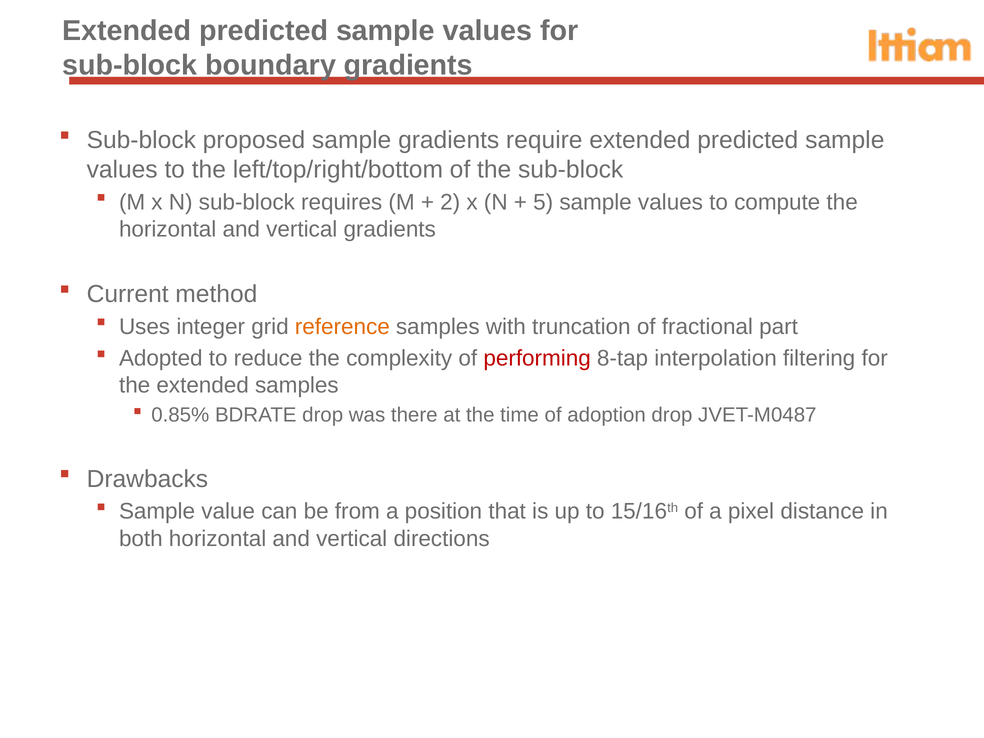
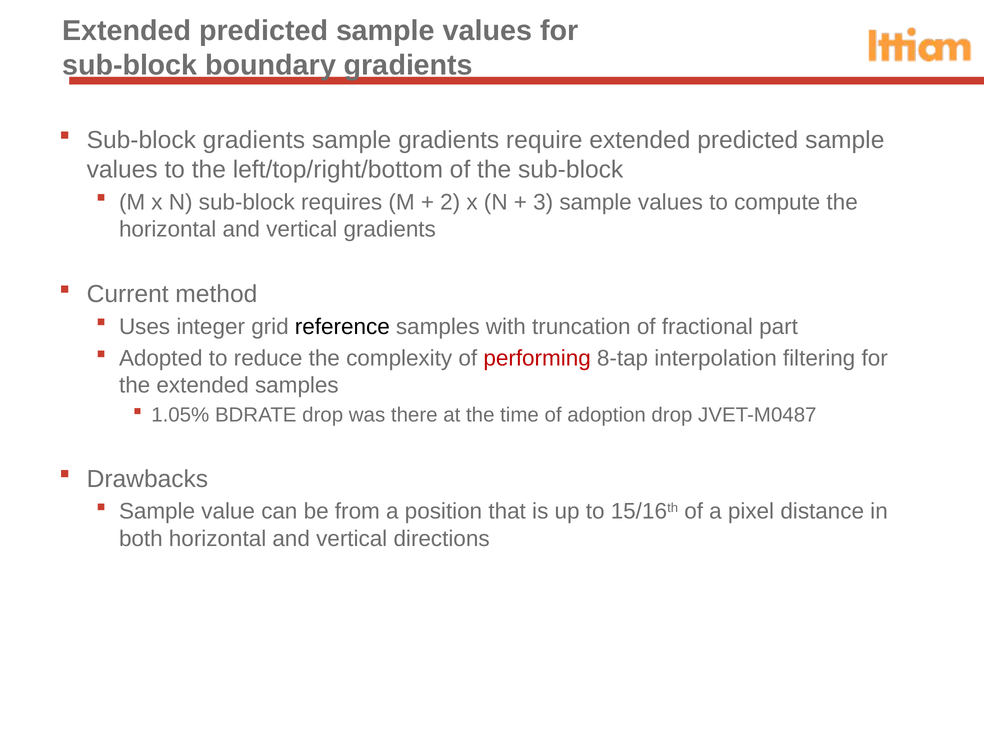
Sub-block proposed: proposed -> gradients
5: 5 -> 3
reference colour: orange -> black
0.85%: 0.85% -> 1.05%
